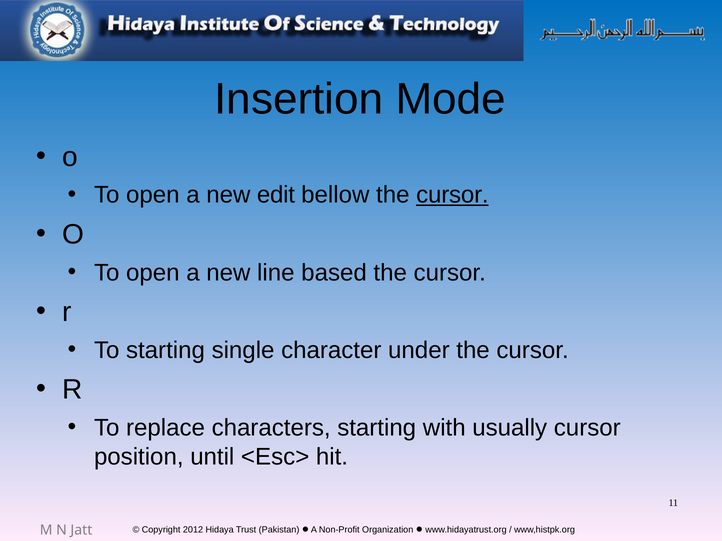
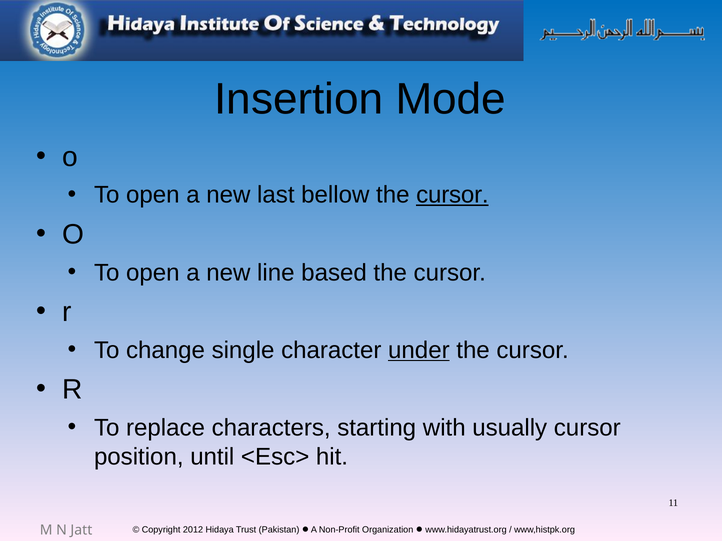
edit: edit -> last
To starting: starting -> change
under underline: none -> present
